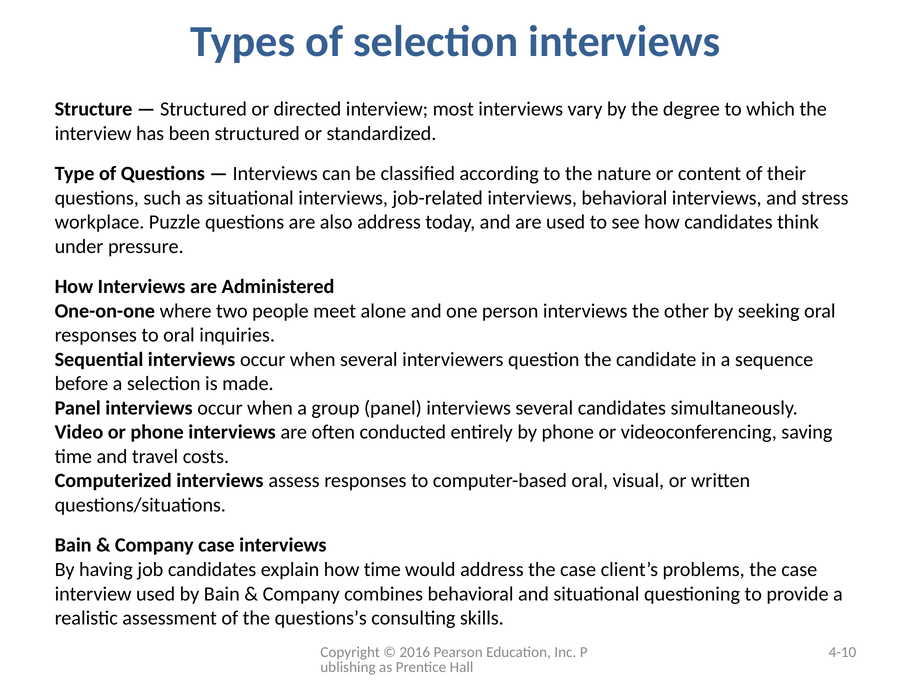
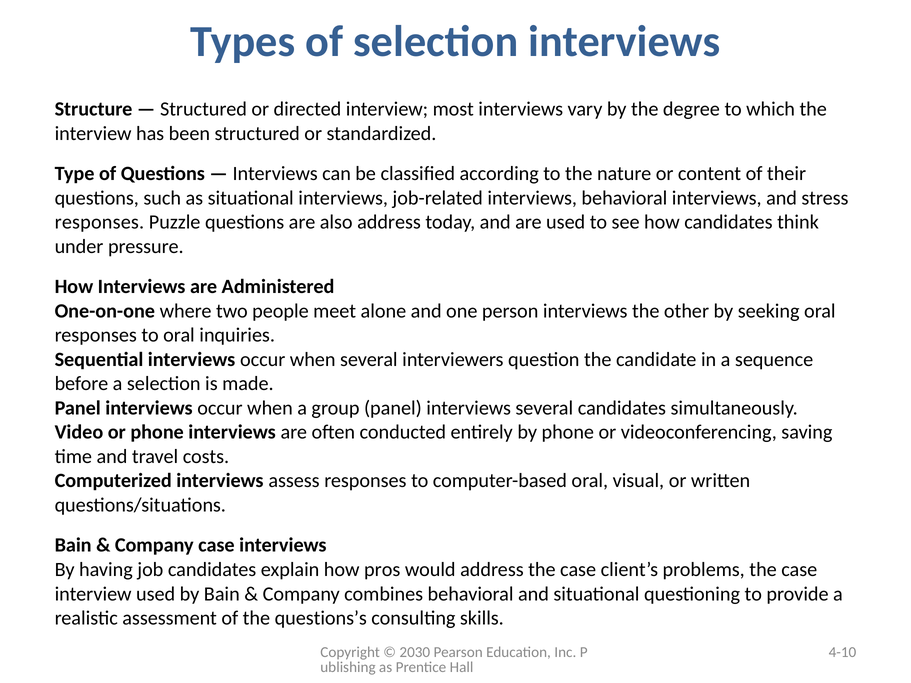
workplace at (100, 222): workplace -> responses
how time: time -> pros
2016: 2016 -> 2030
